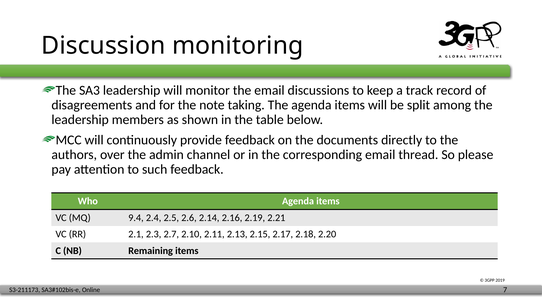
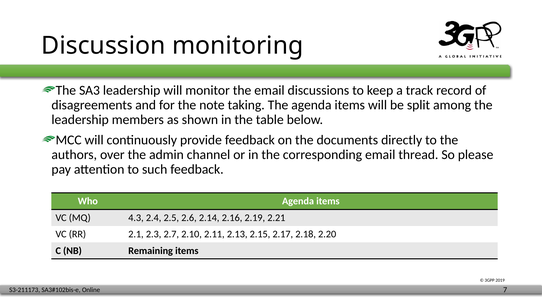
9.4: 9.4 -> 4.3
